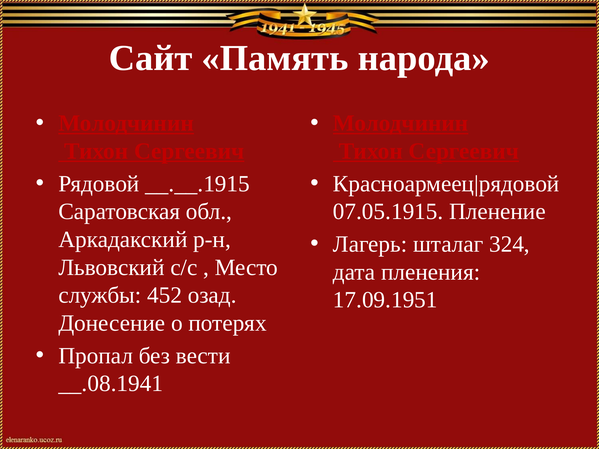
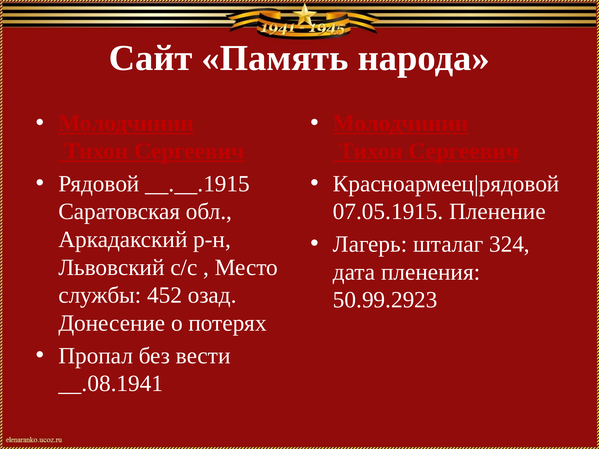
17.09.1951: 17.09.1951 -> 50.99.2923
